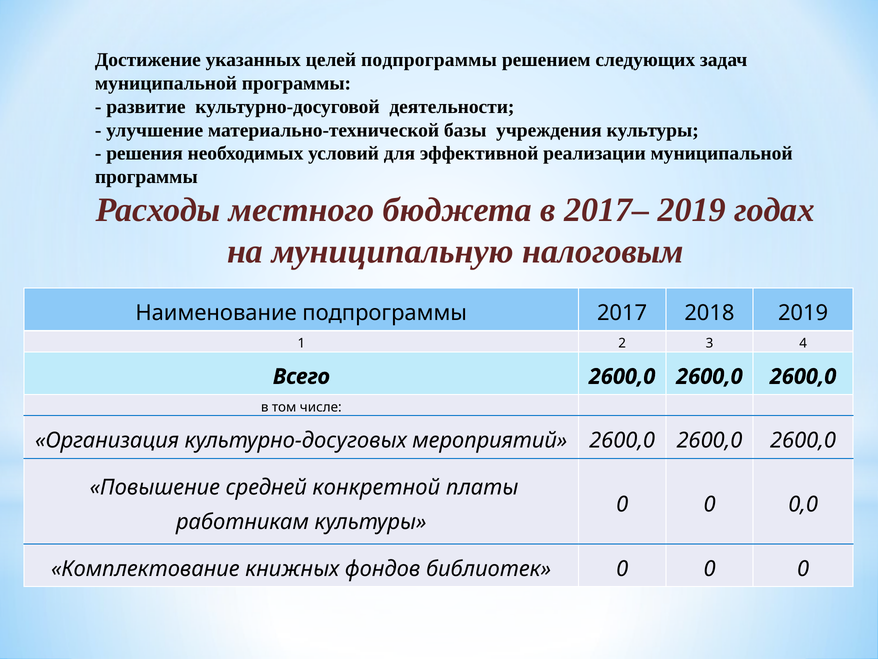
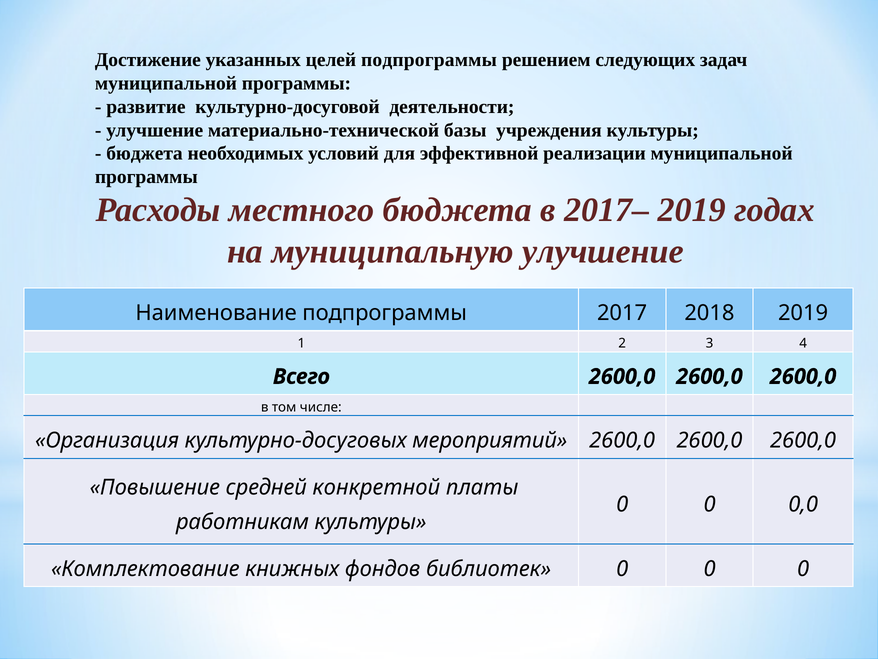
решения at (145, 153): решения -> бюджета
муниципальную налоговым: налоговым -> улучшение
